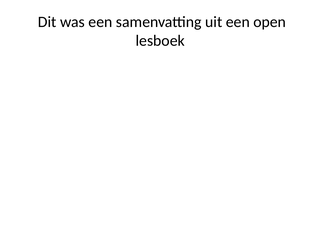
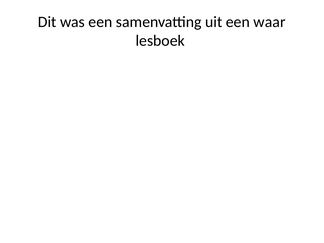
open: open -> waar
